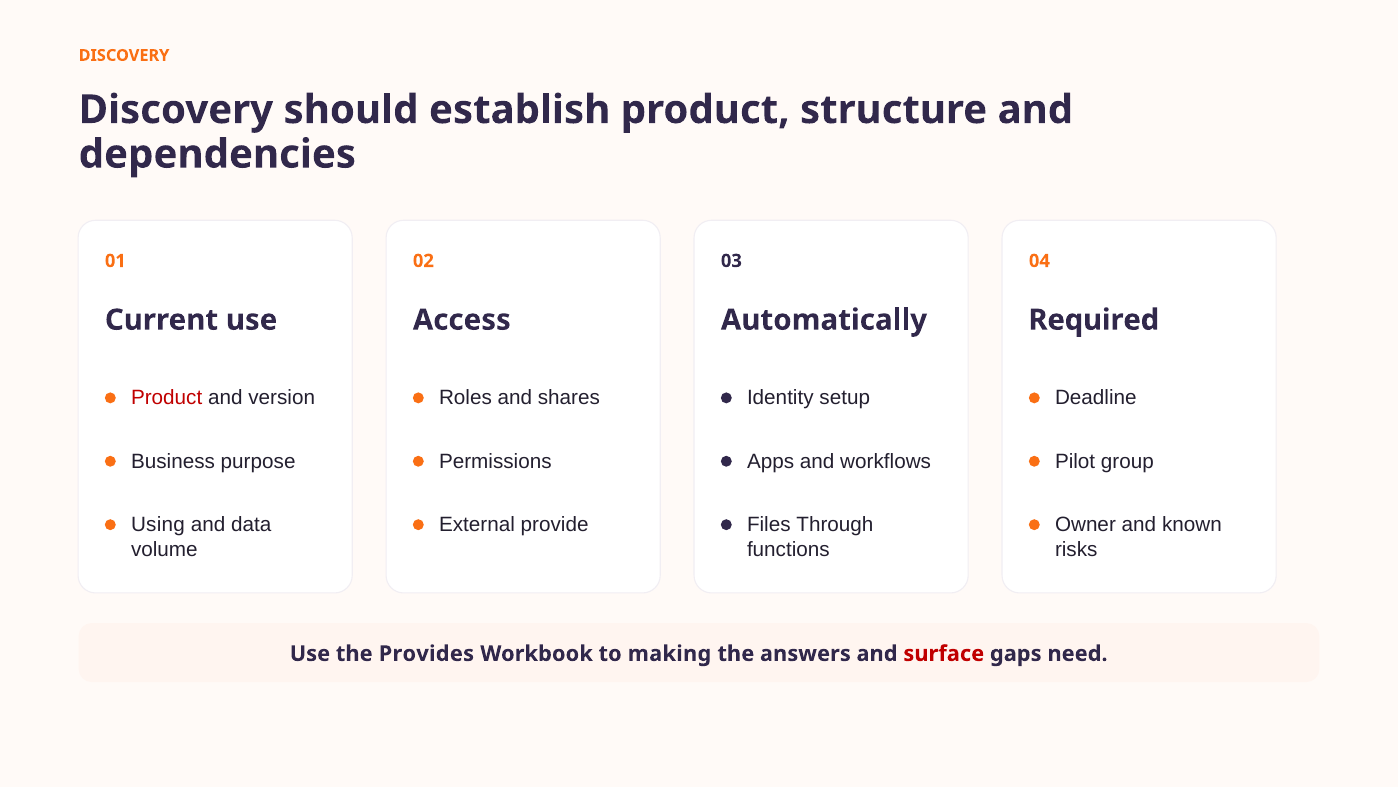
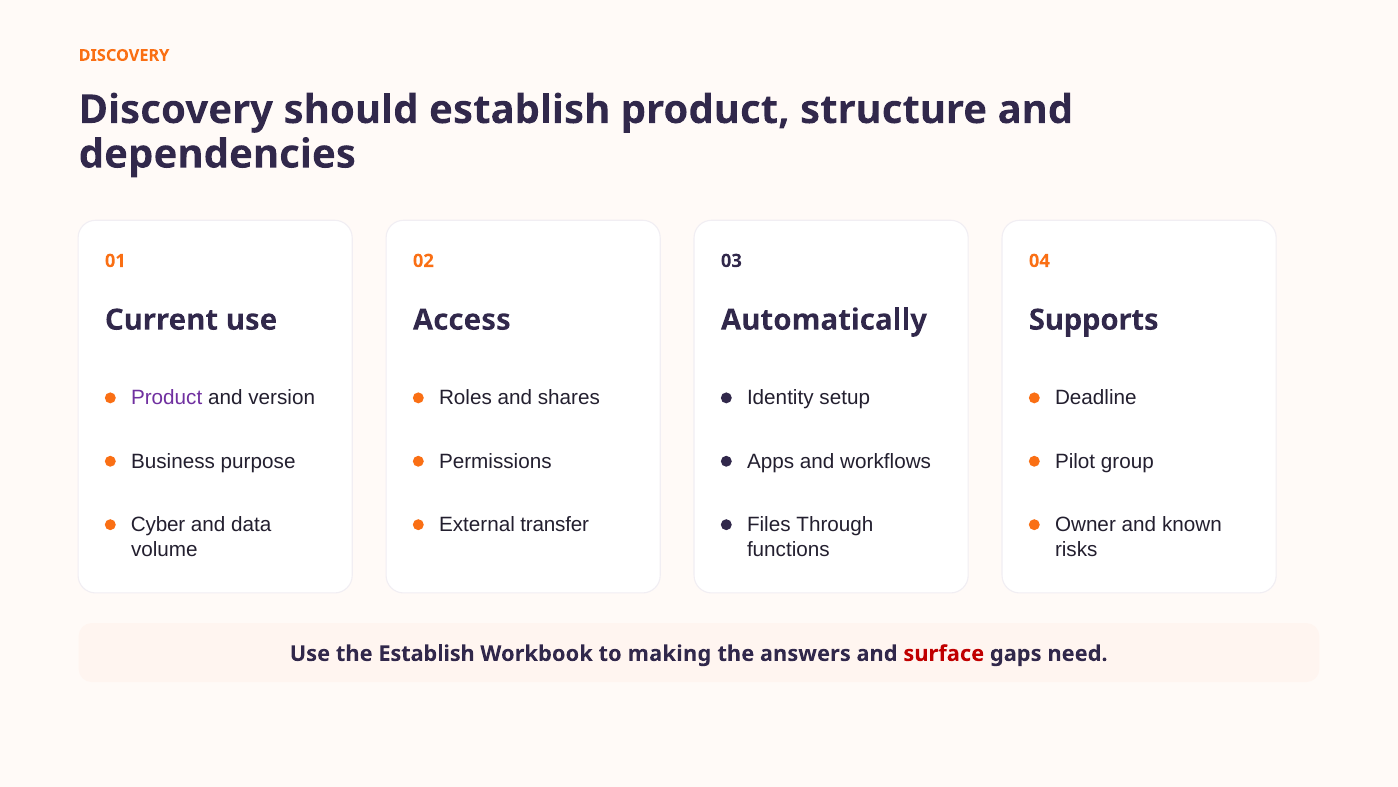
Required: Required -> Supports
Product at (167, 398) colour: red -> purple
Using: Using -> Cyber
provide: provide -> transfer
the Provides: Provides -> Establish
